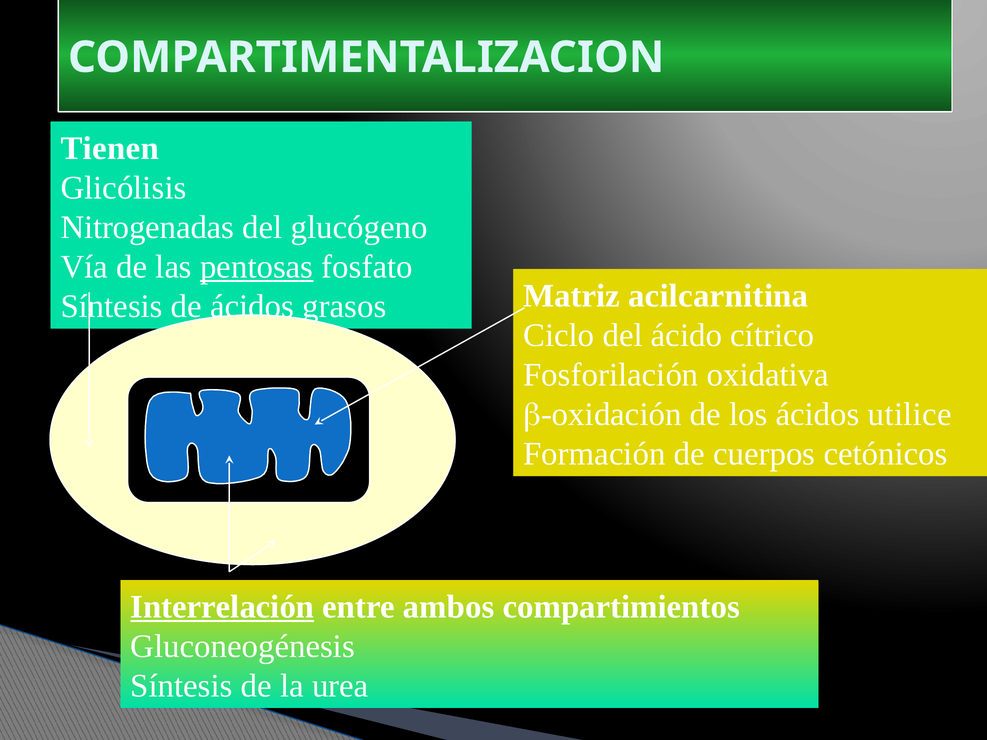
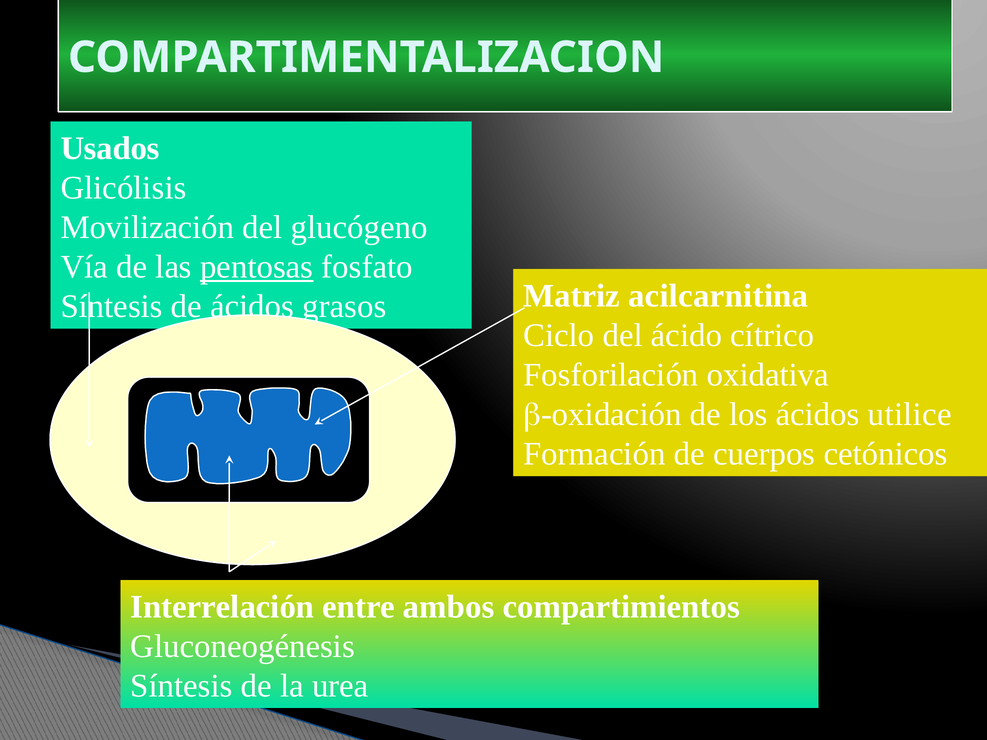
Tienen: Tienen -> Usados
Nitrogenadas: Nitrogenadas -> Movilización
Interrelación underline: present -> none
